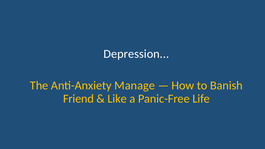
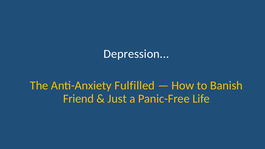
Manage: Manage -> Fulfilled
Like: Like -> Just
